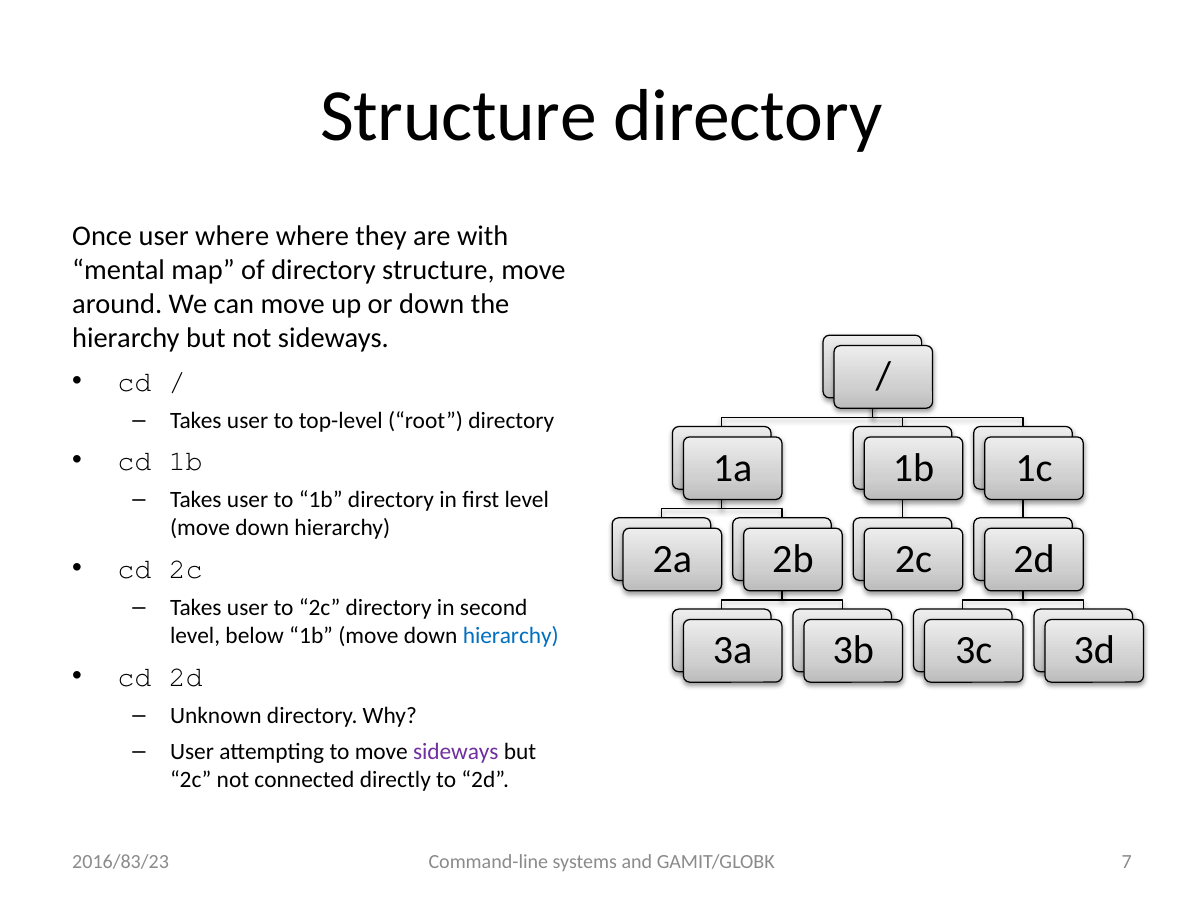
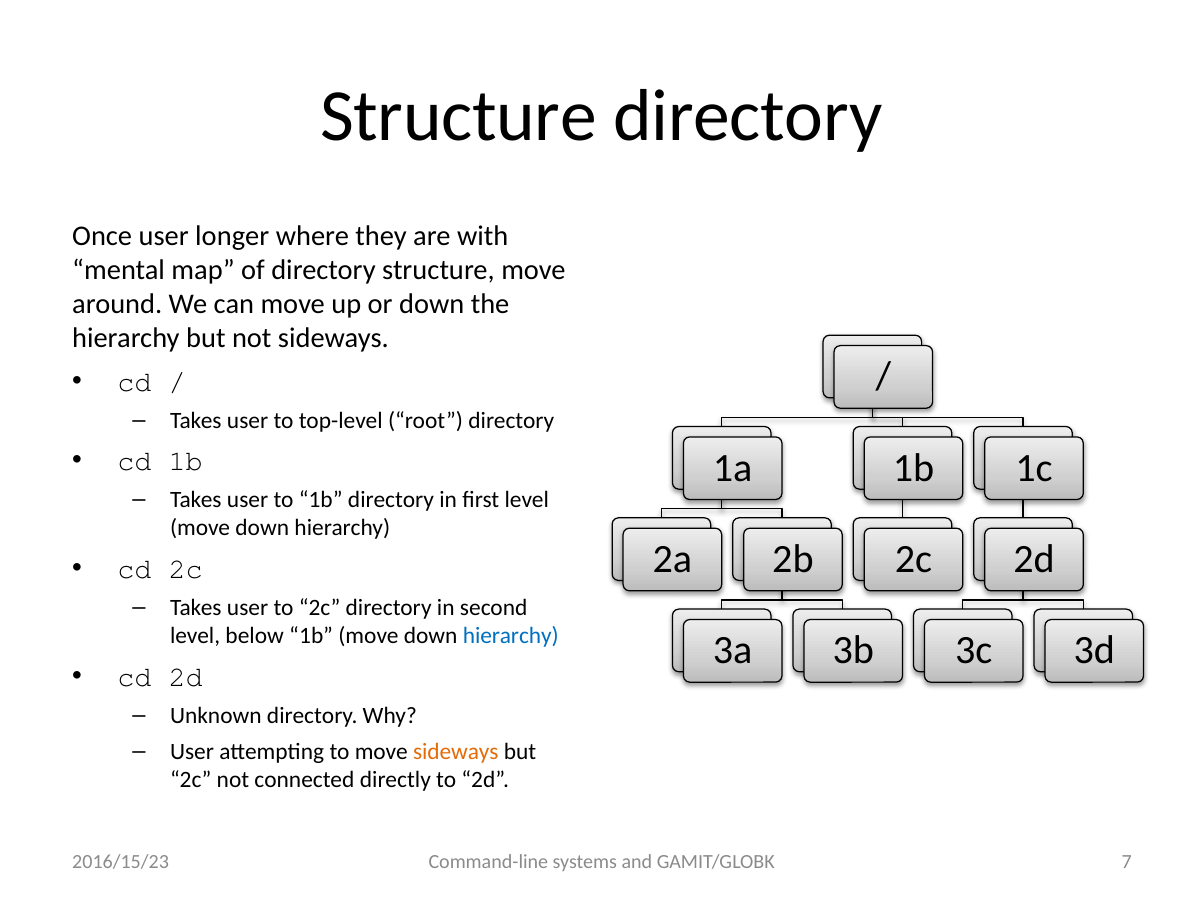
user where: where -> longer
sideways at (456, 752) colour: purple -> orange
2016/83/23: 2016/83/23 -> 2016/15/23
